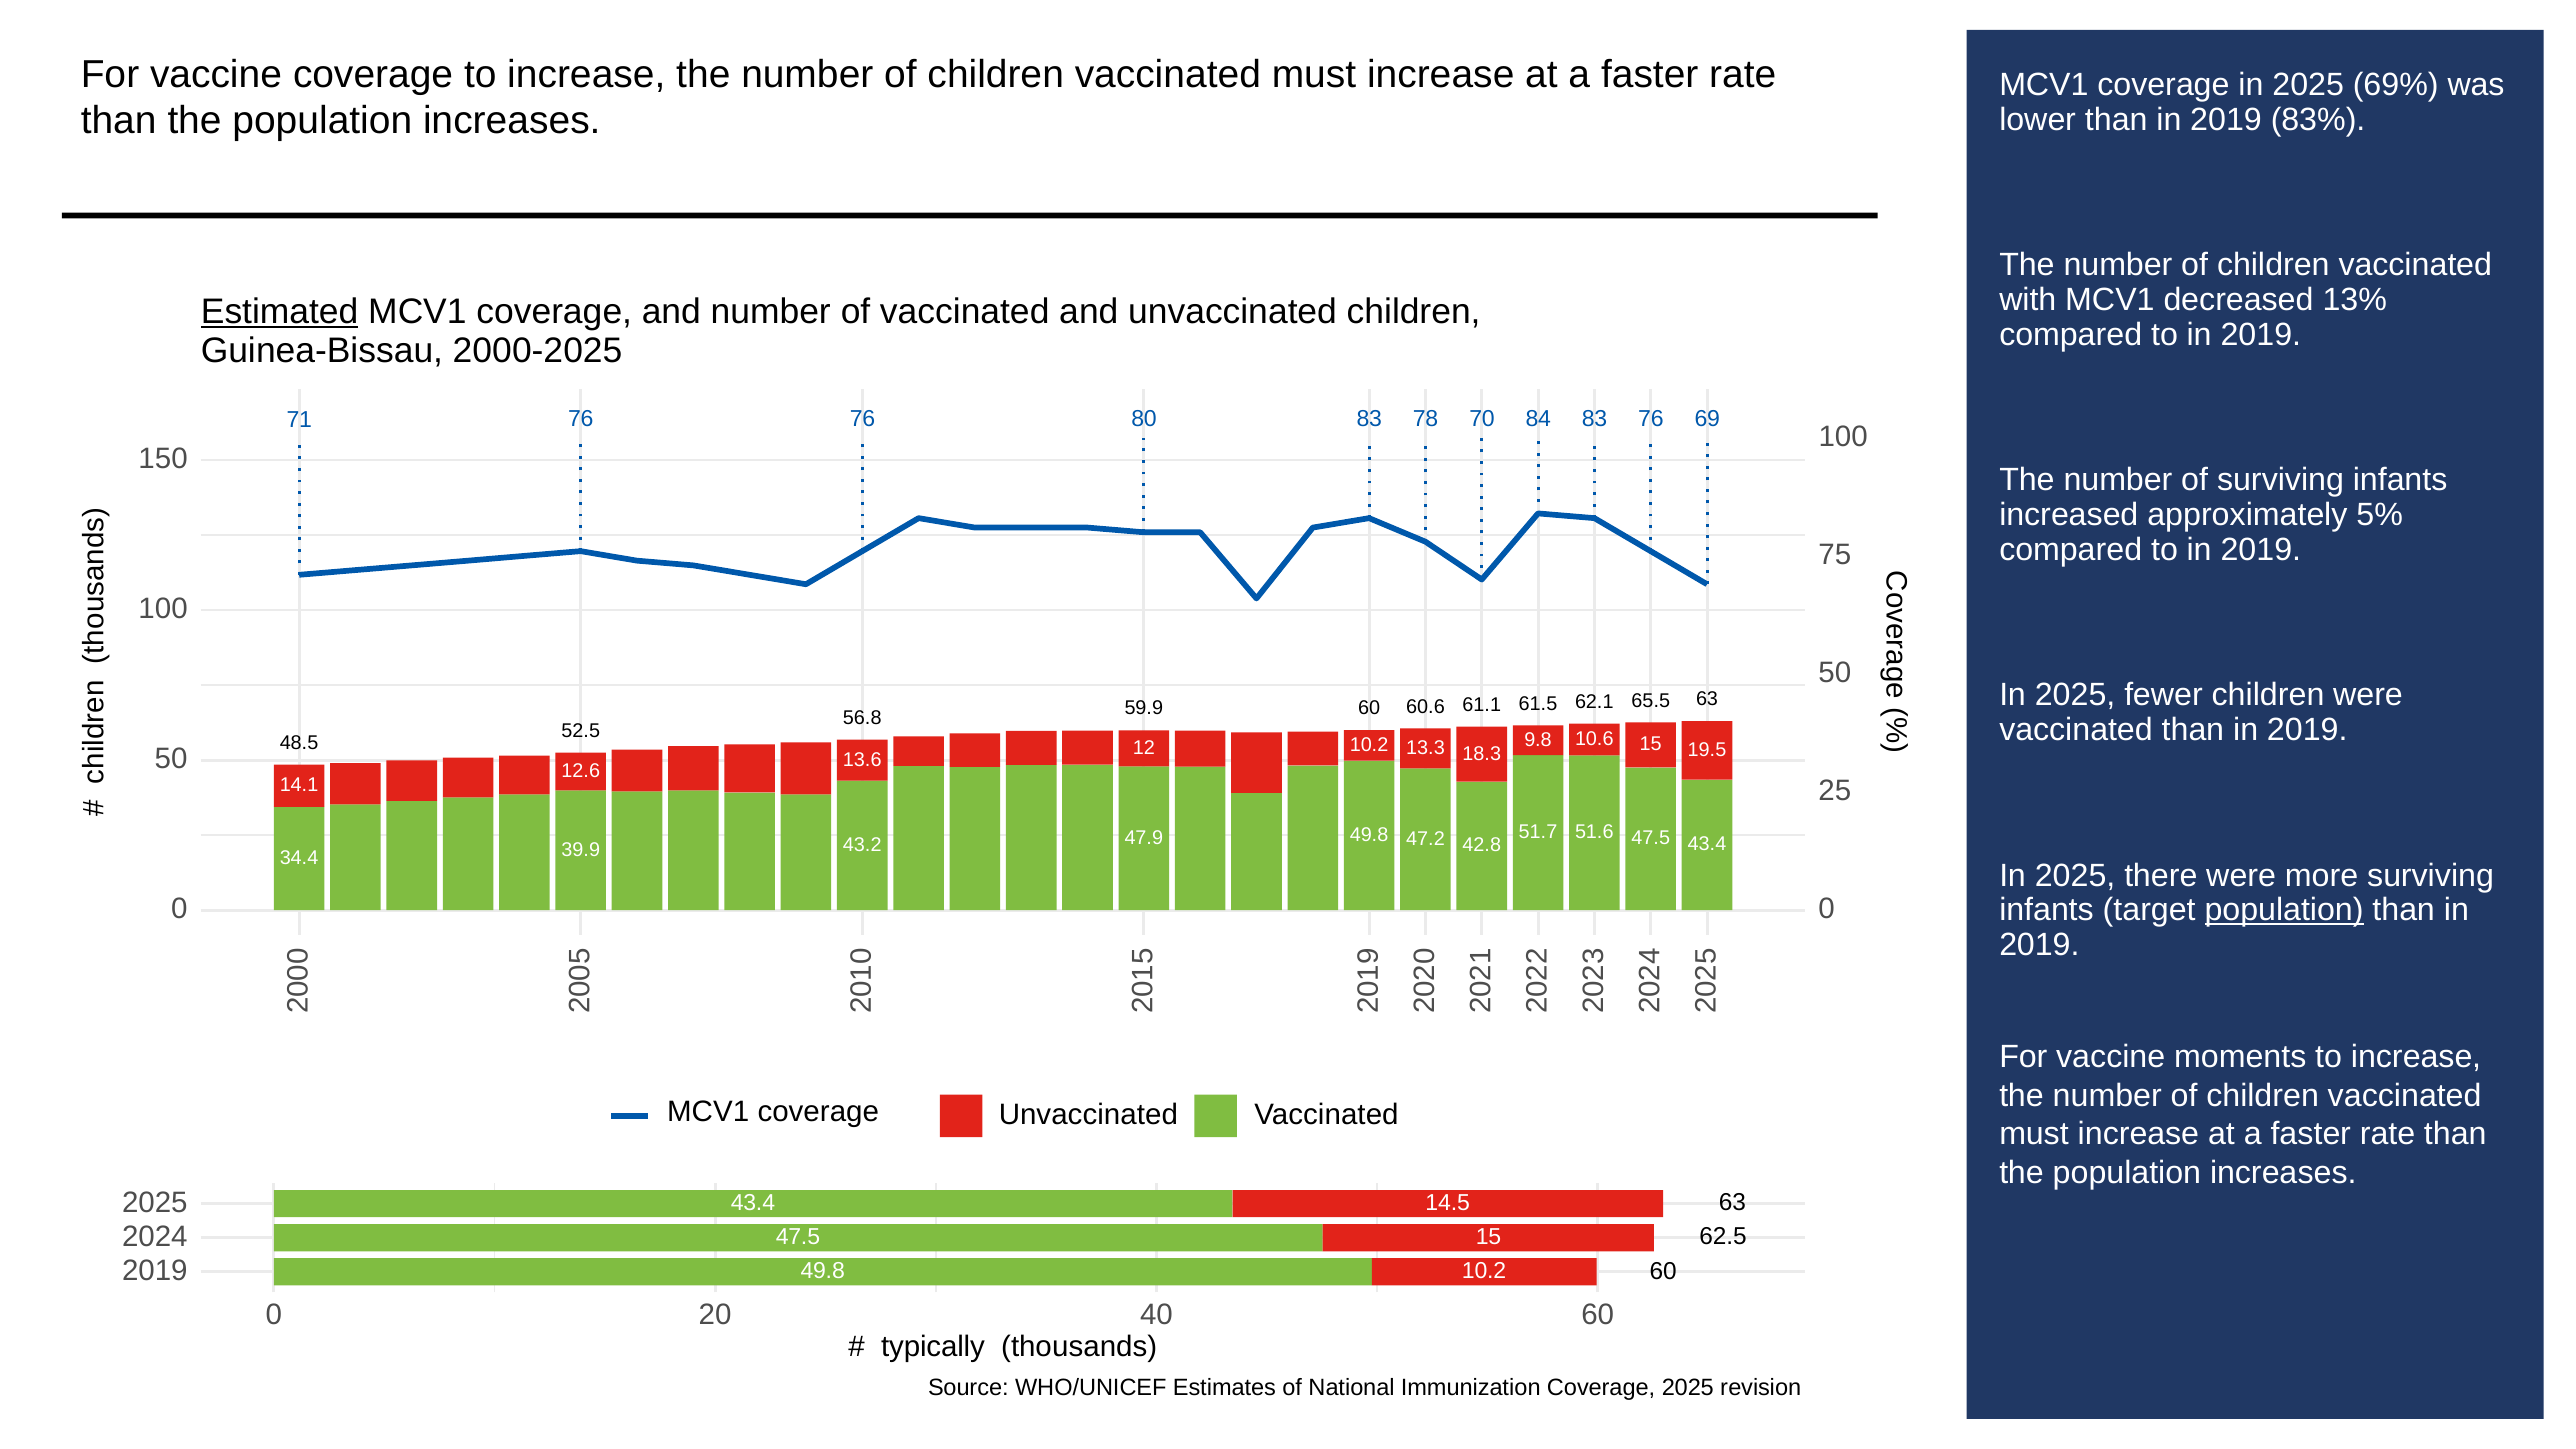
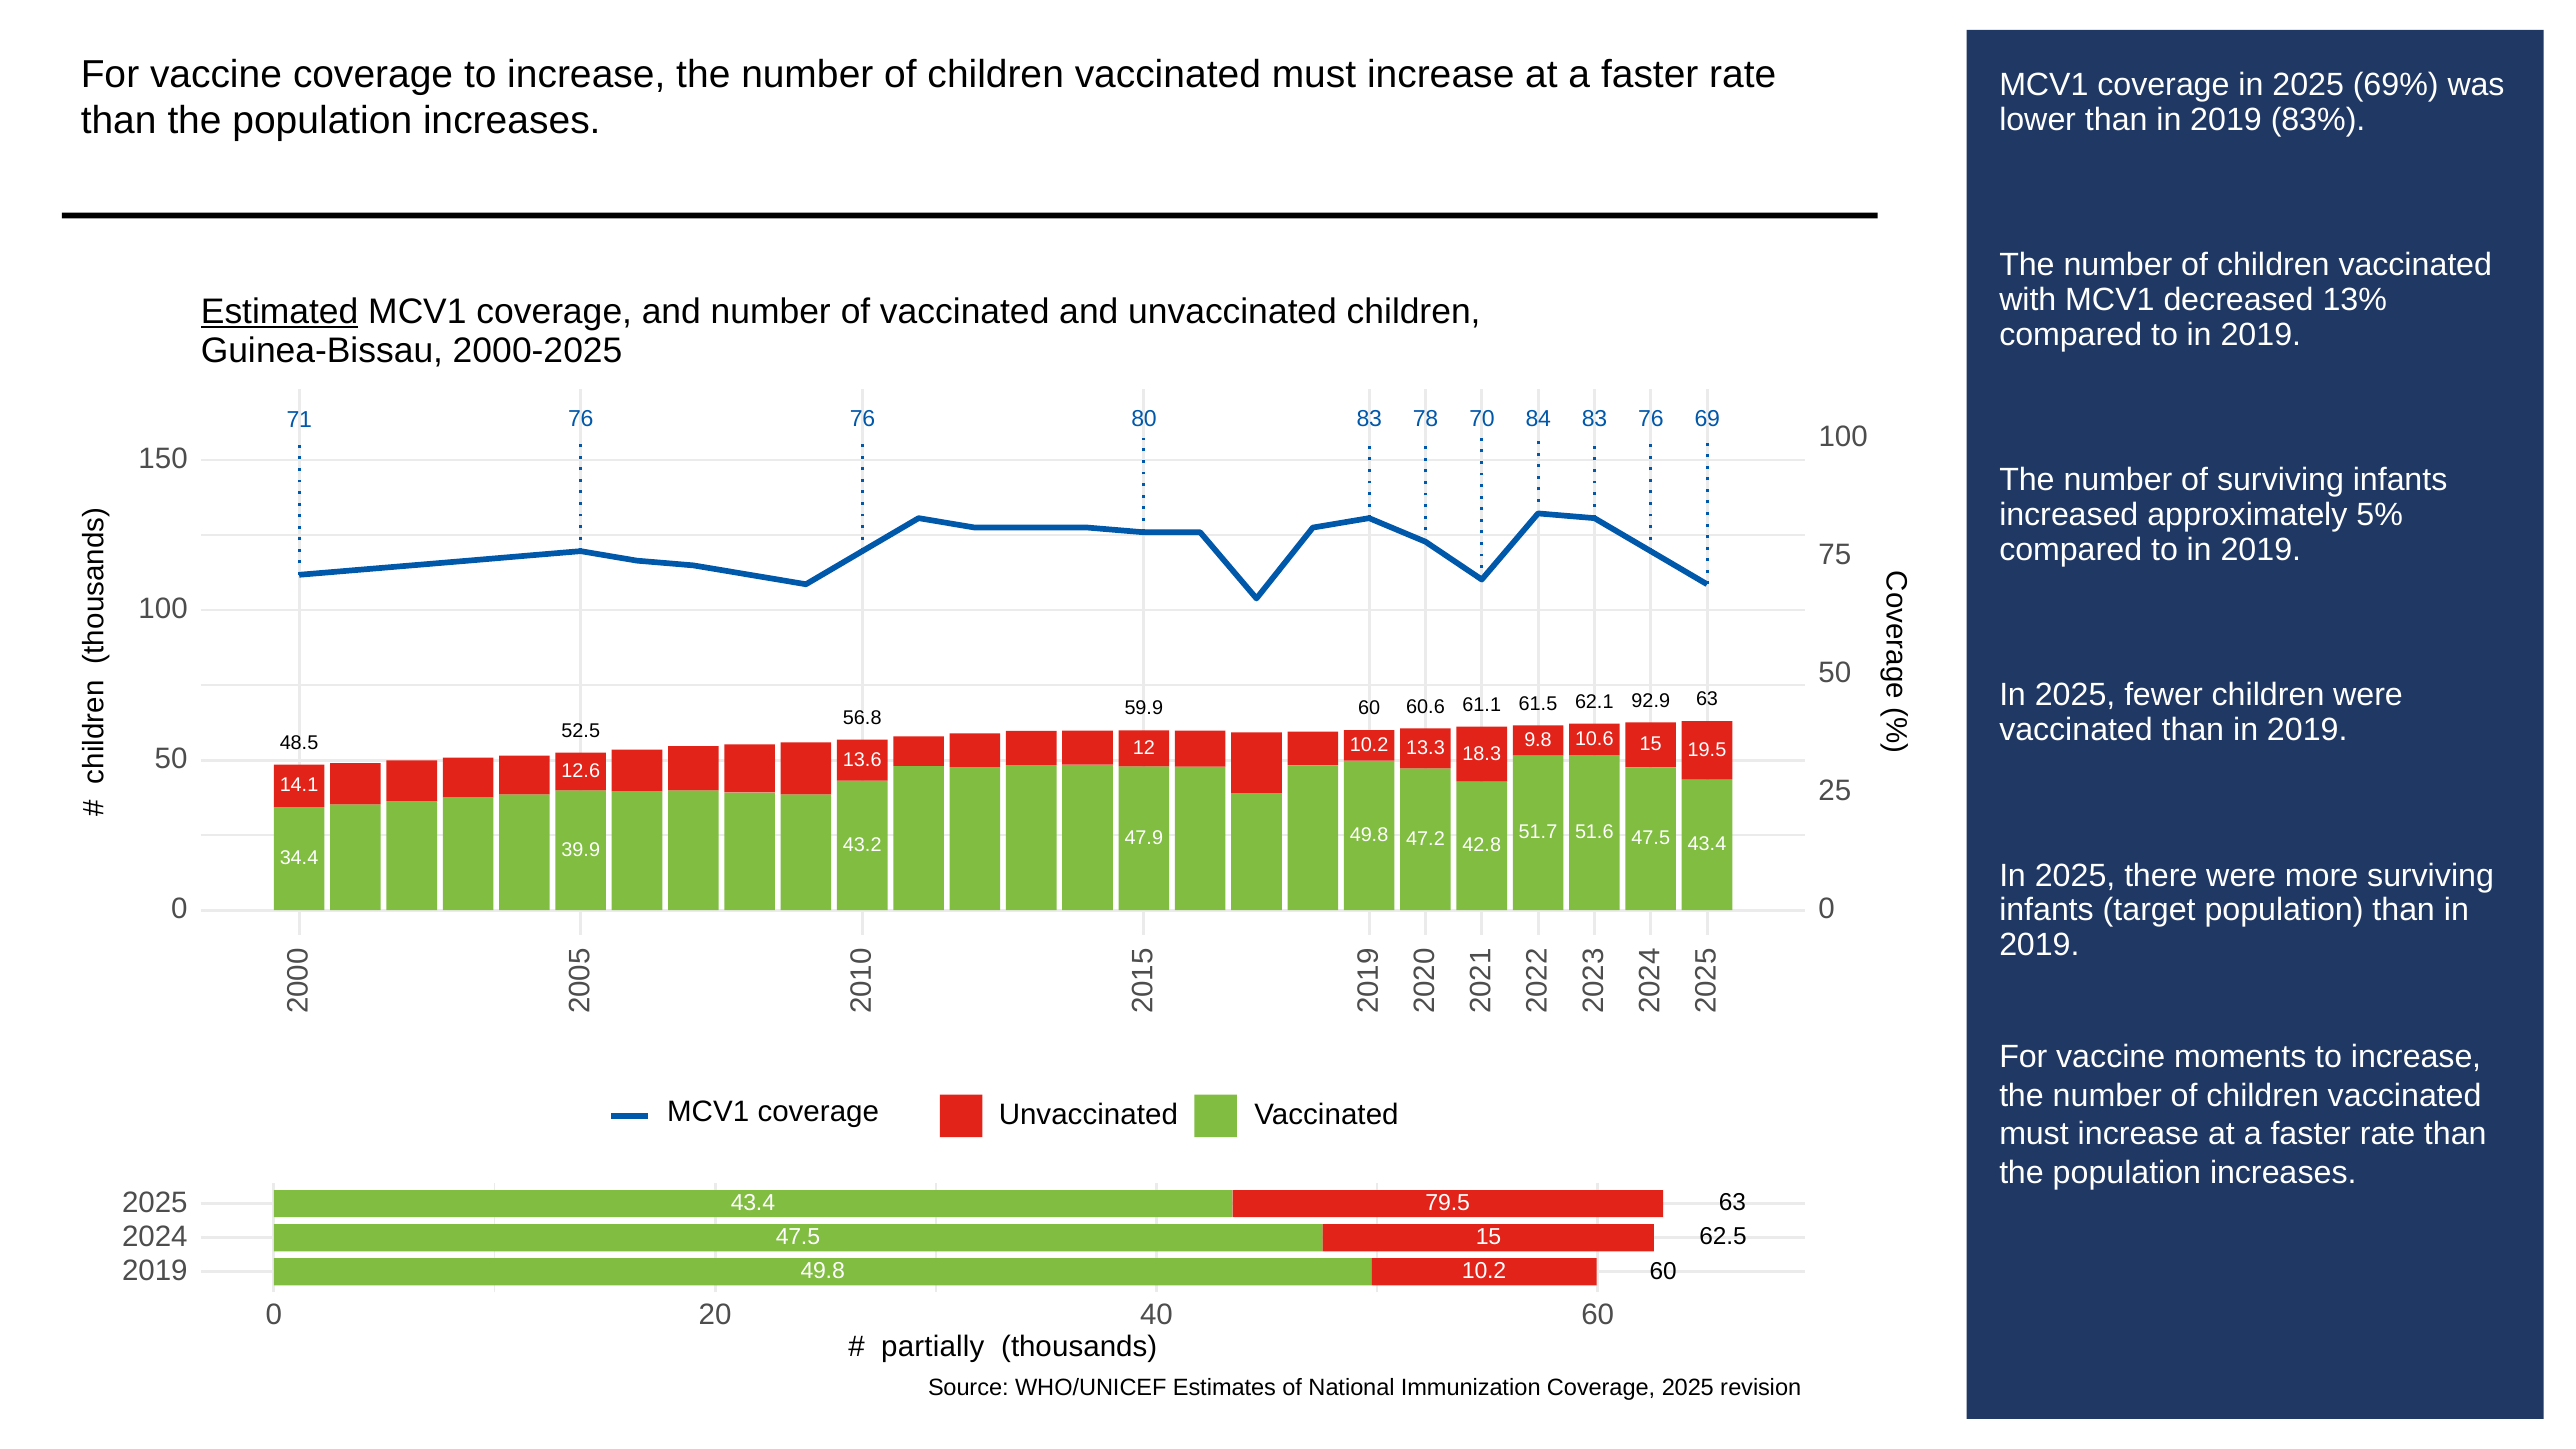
65.5: 65.5 -> 92.9
population at (2284, 910) underline: present -> none
14.5: 14.5 -> 79.5
typically: typically -> partially
